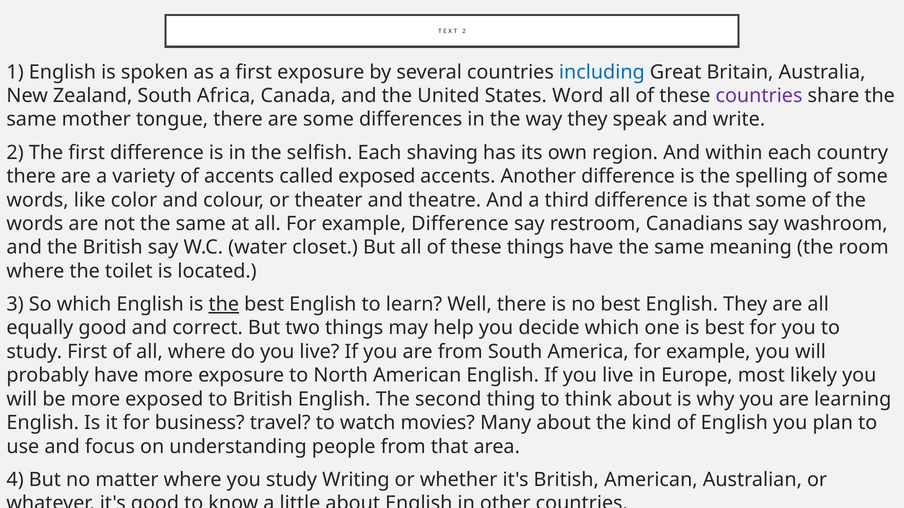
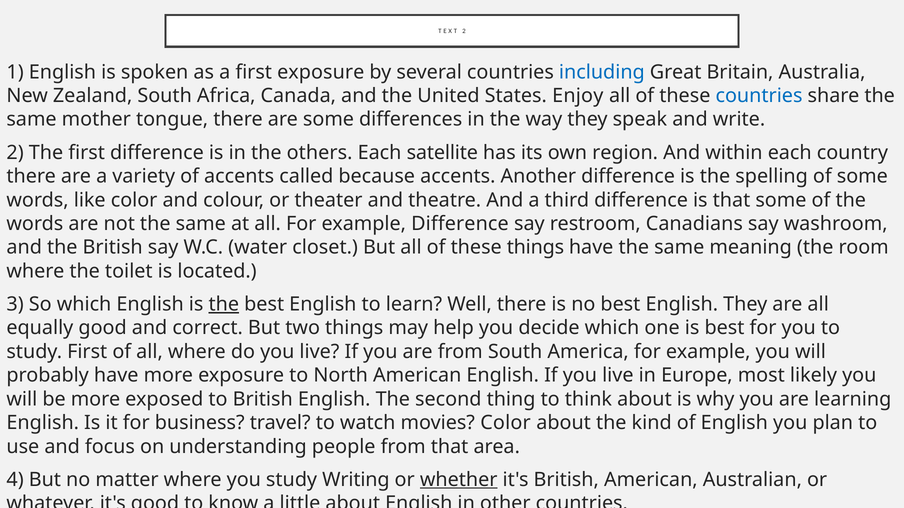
Word: Word -> Enjoy
countries at (759, 96) colour: purple -> blue
selfish: selfish -> others
shaving: shaving -> satellite
called exposed: exposed -> because
movies Many: Many -> Color
whether underline: none -> present
